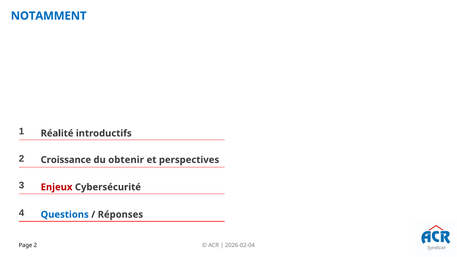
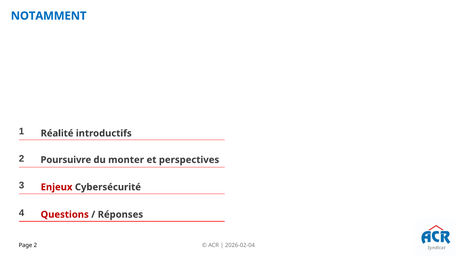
Croissance: Croissance -> Poursuivre
obtenir: obtenir -> monter
Questions colour: blue -> red
